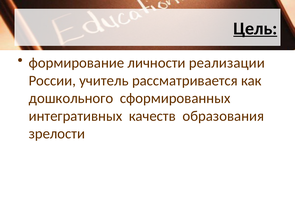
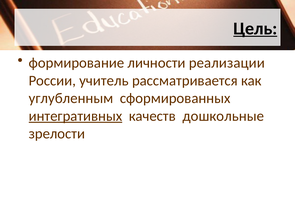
дошкольного: дошкольного -> углубленным
интегративных underline: none -> present
образования: образования -> дошкольные
